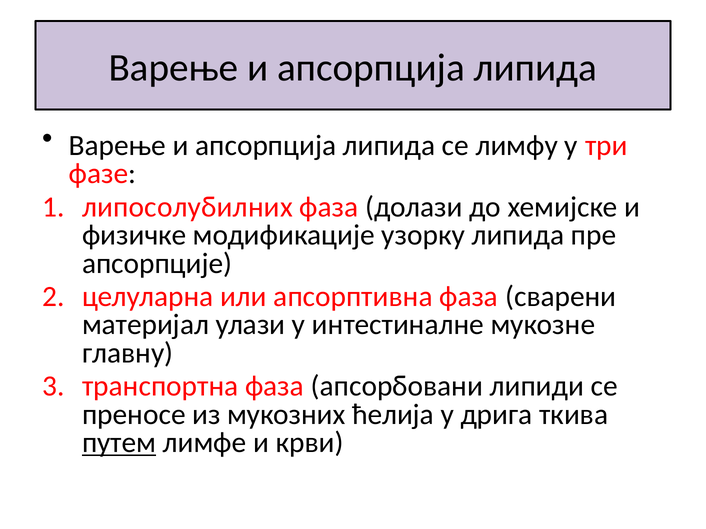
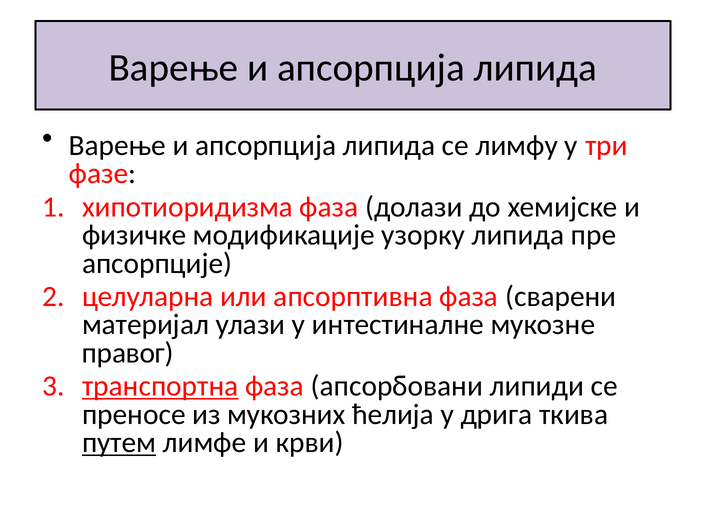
липосолубилних: липосолубилних -> хипотиоридизма
главну: главну -> правог
транспортна underline: none -> present
